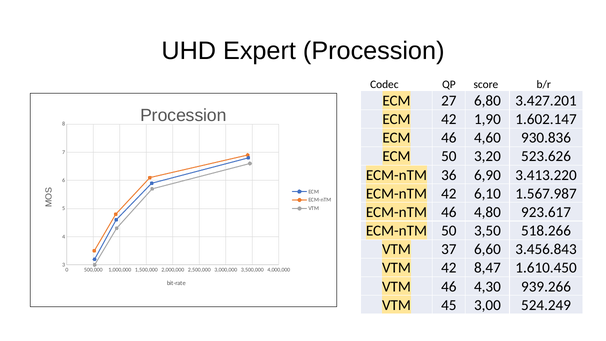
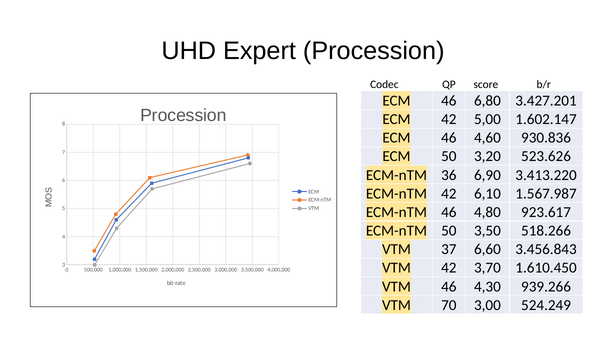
27 at (449, 101): 27 -> 46
1,90: 1,90 -> 5,00
8,47: 8,47 -> 3,70
45: 45 -> 70
